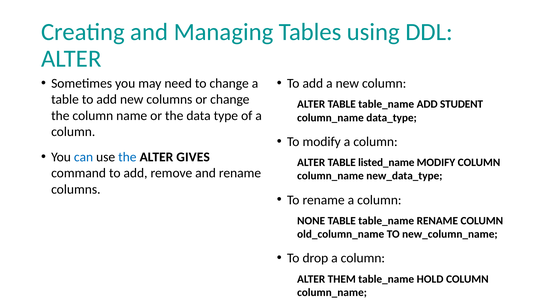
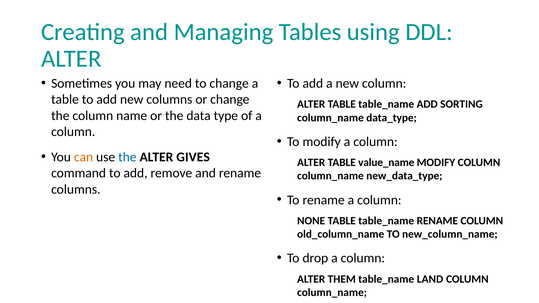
STUDENT: STUDENT -> SORTING
can colour: blue -> orange
listed_name: listed_name -> value_name
HOLD: HOLD -> LAND
